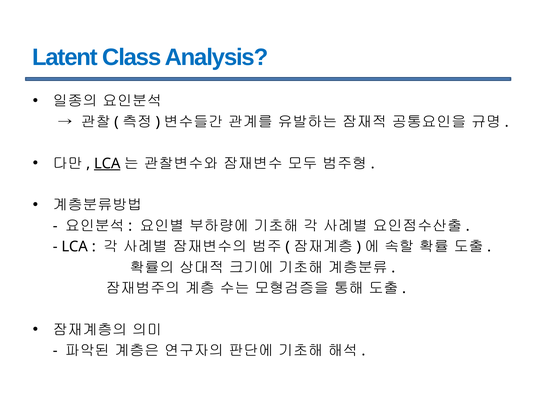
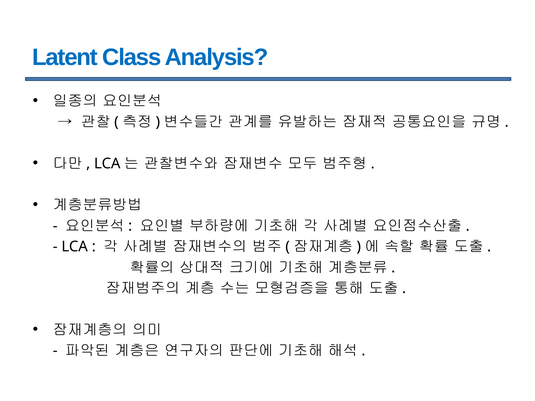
LCA at (107, 164) underline: present -> none
